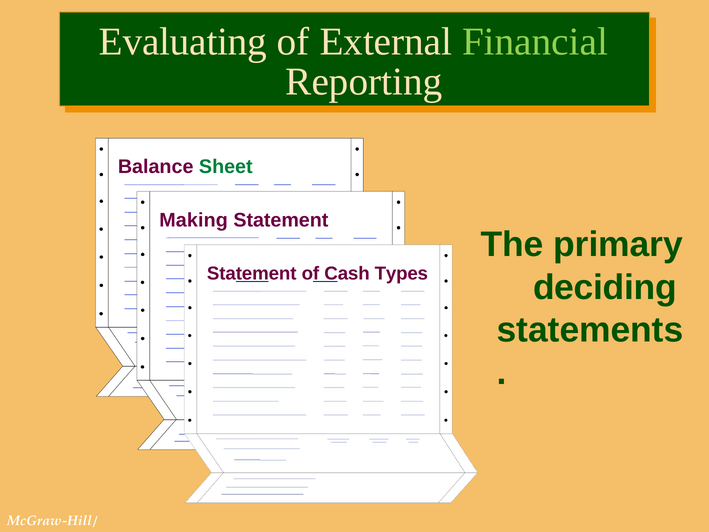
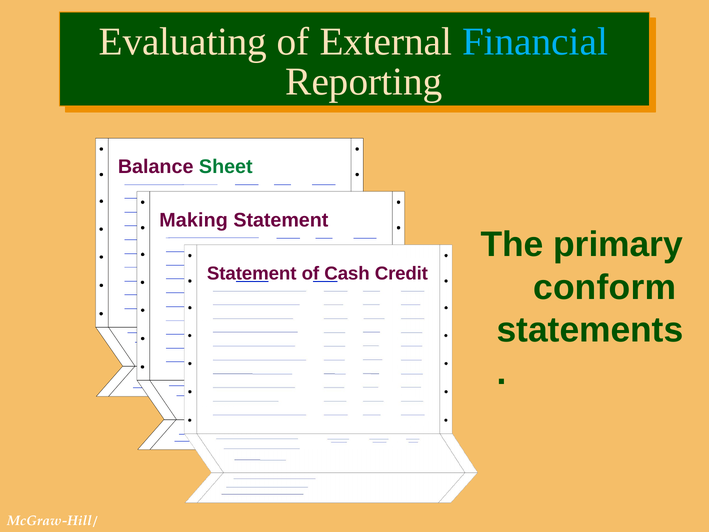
Financial colour: light green -> light blue
Types: Types -> Credit
deciding: deciding -> conform
